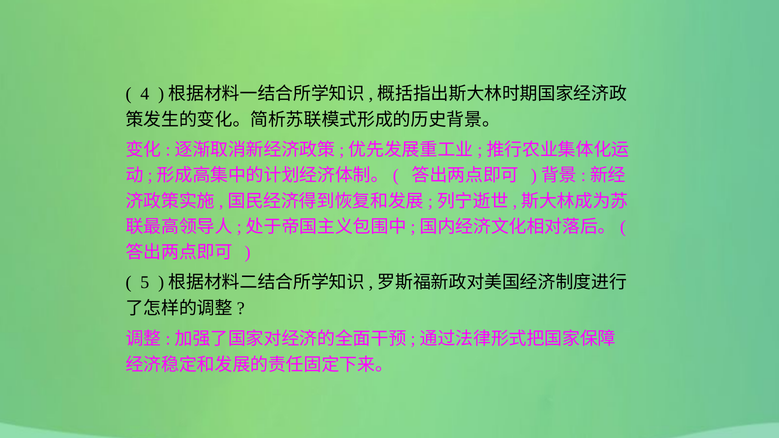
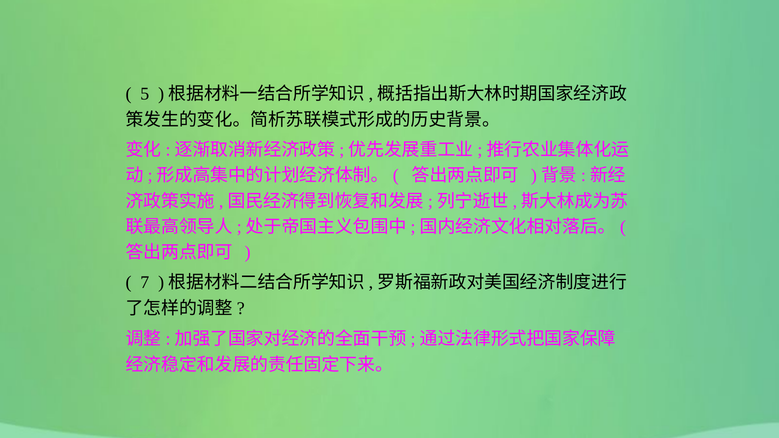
4: 4 -> 5
5: 5 -> 7
